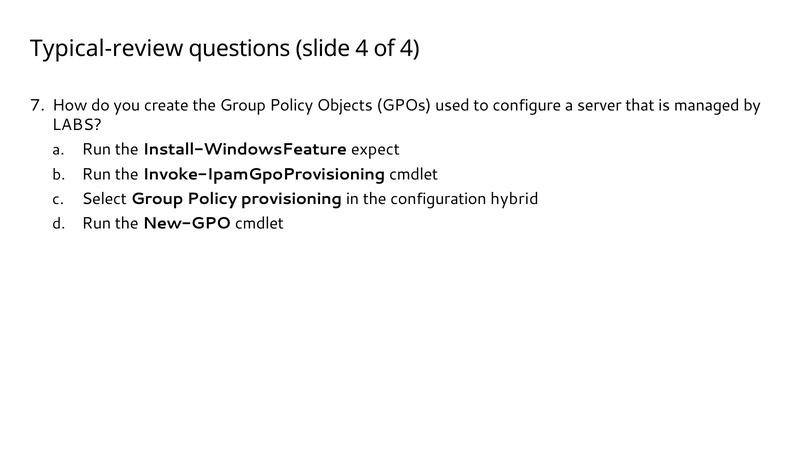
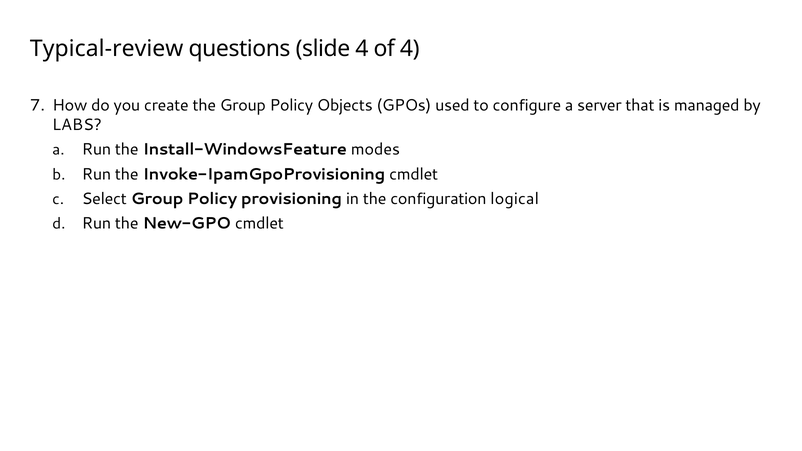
expect: expect -> modes
hybrid: hybrid -> logical
